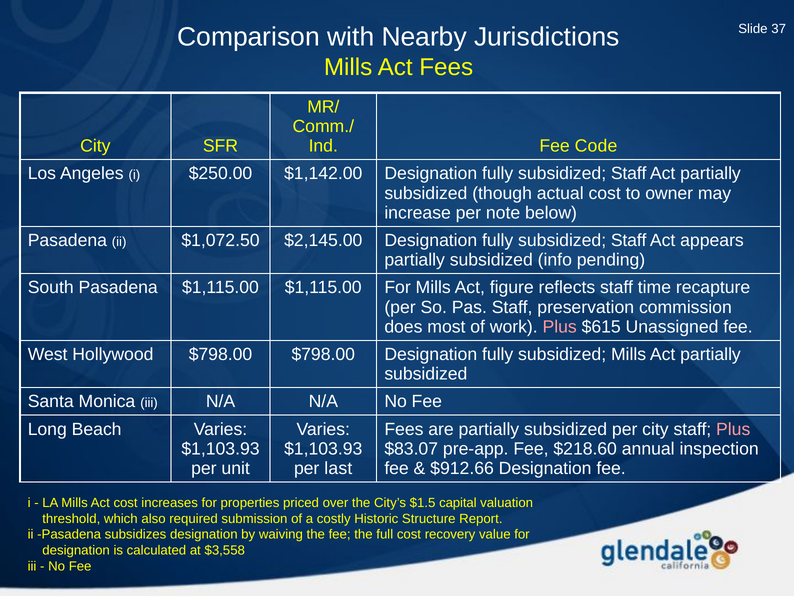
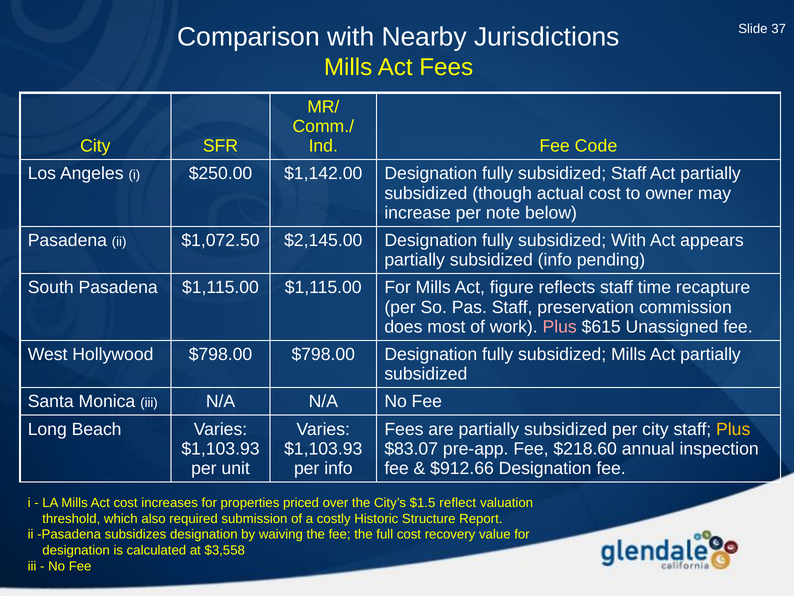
Staff at (629, 240): Staff -> With
Plus at (733, 429) colour: pink -> yellow
per last: last -> info
capital: capital -> reflect
